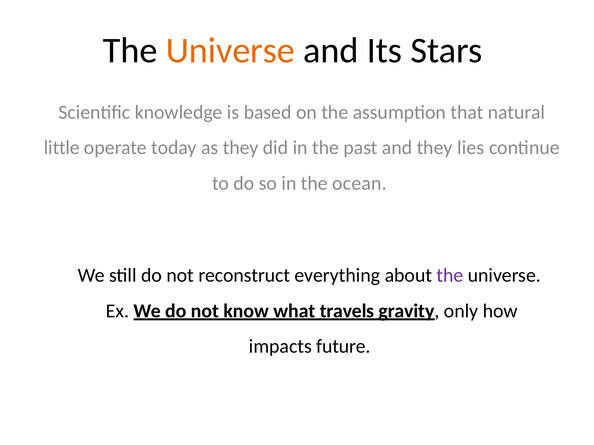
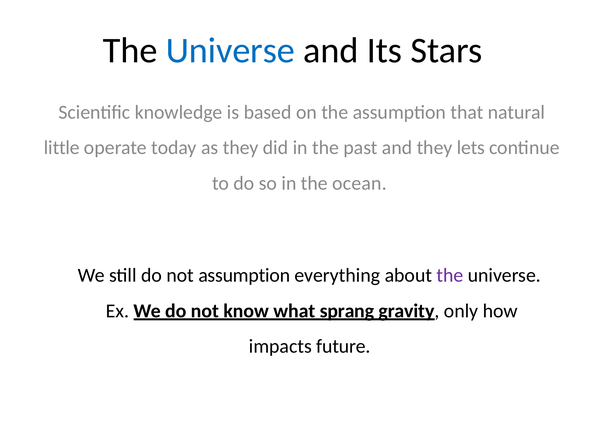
Universe at (230, 51) colour: orange -> blue
lies: lies -> lets
not reconstruct: reconstruct -> assumption
travels: travels -> sprang
